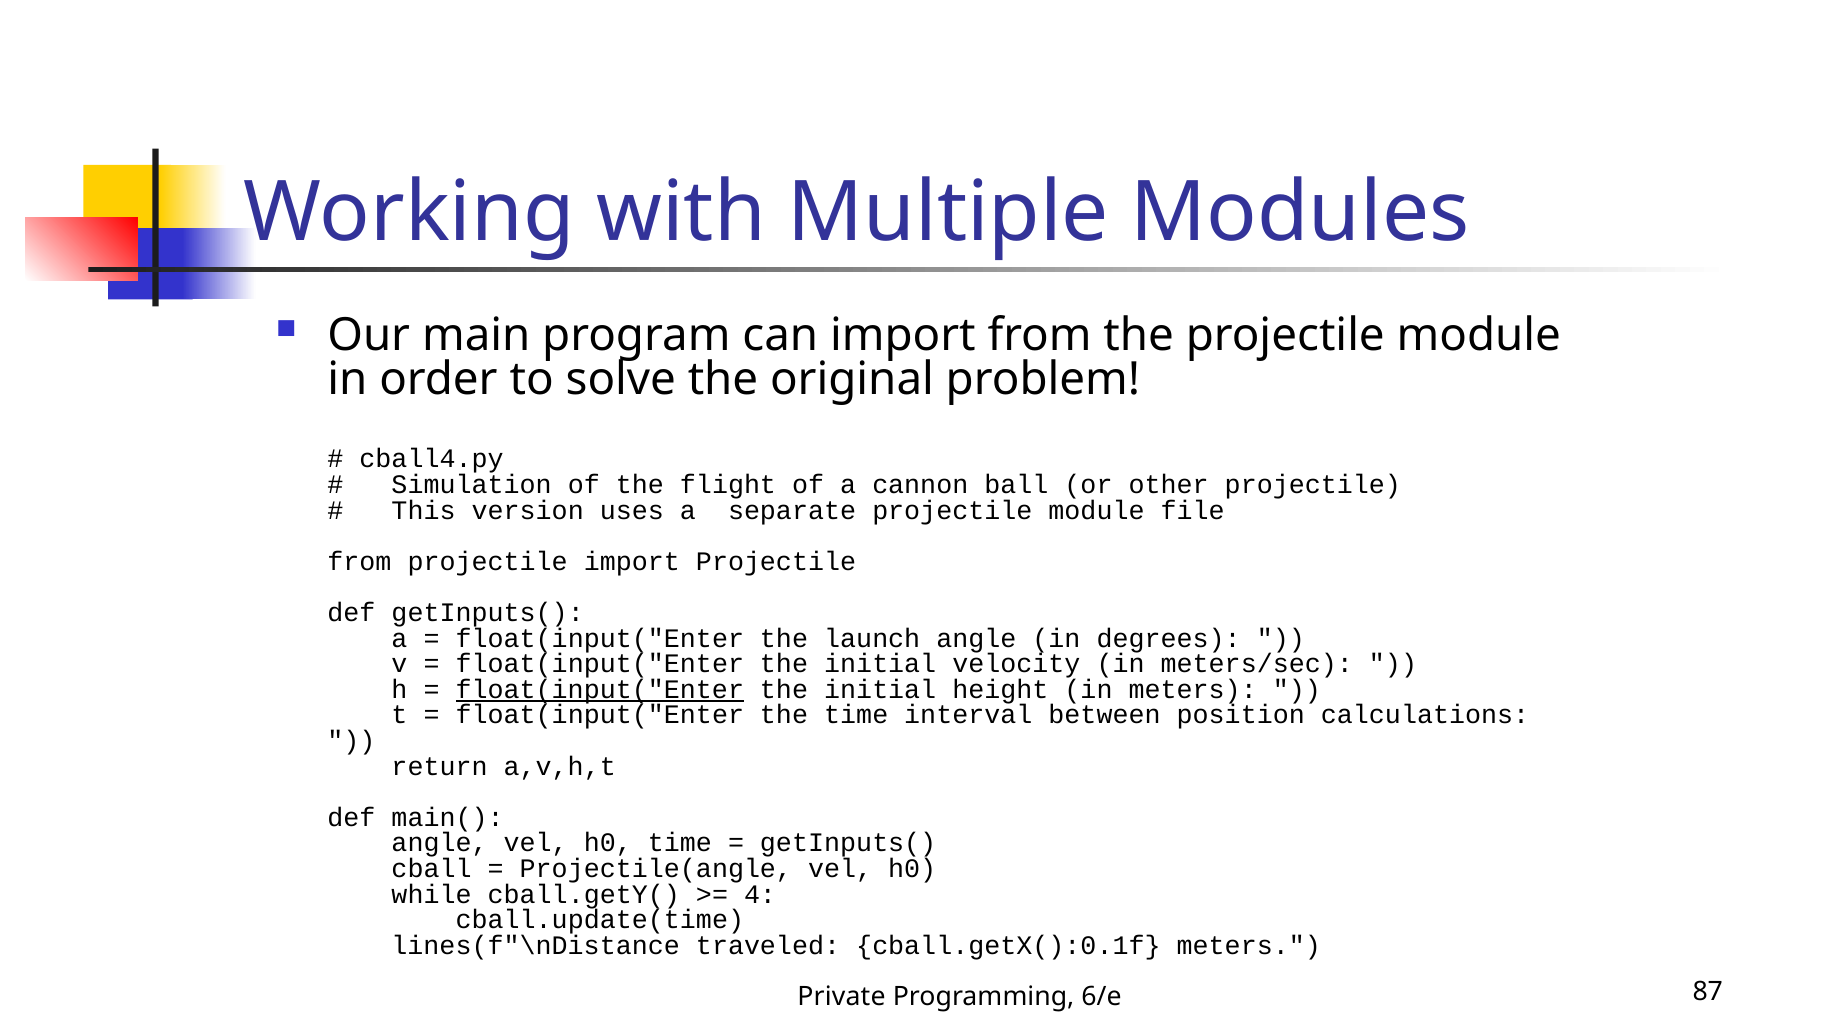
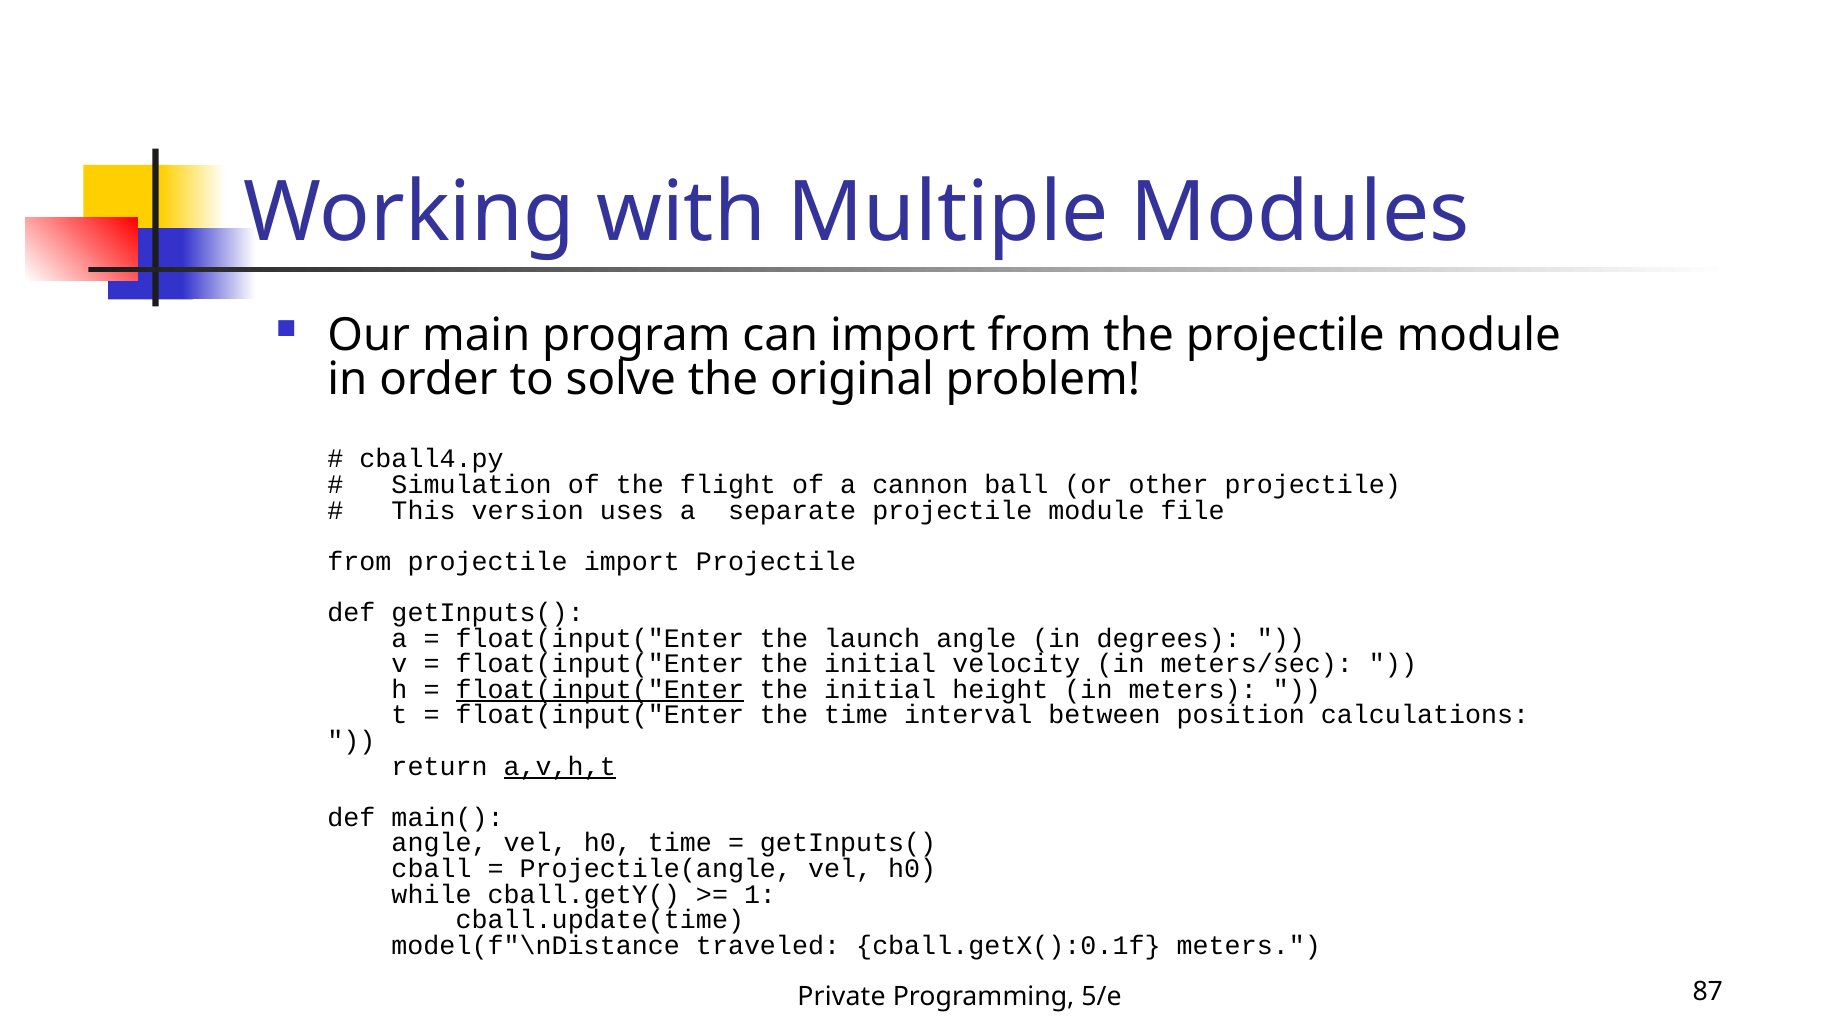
a,v,h,t underline: none -> present
4: 4 -> 1
lines(f"\nDistance: lines(f"\nDistance -> model(f"\nDistance
6/e: 6/e -> 5/e
